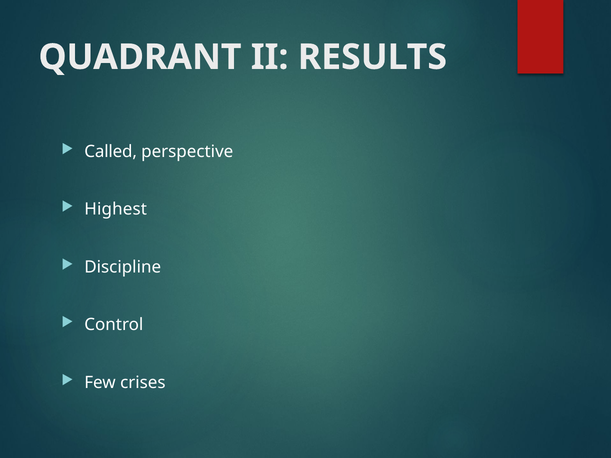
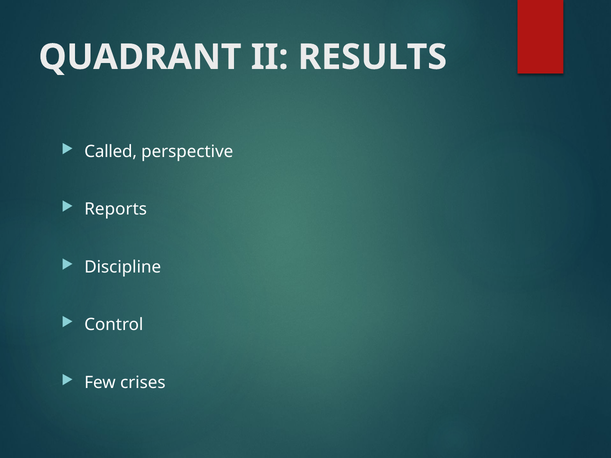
Highest: Highest -> Reports
